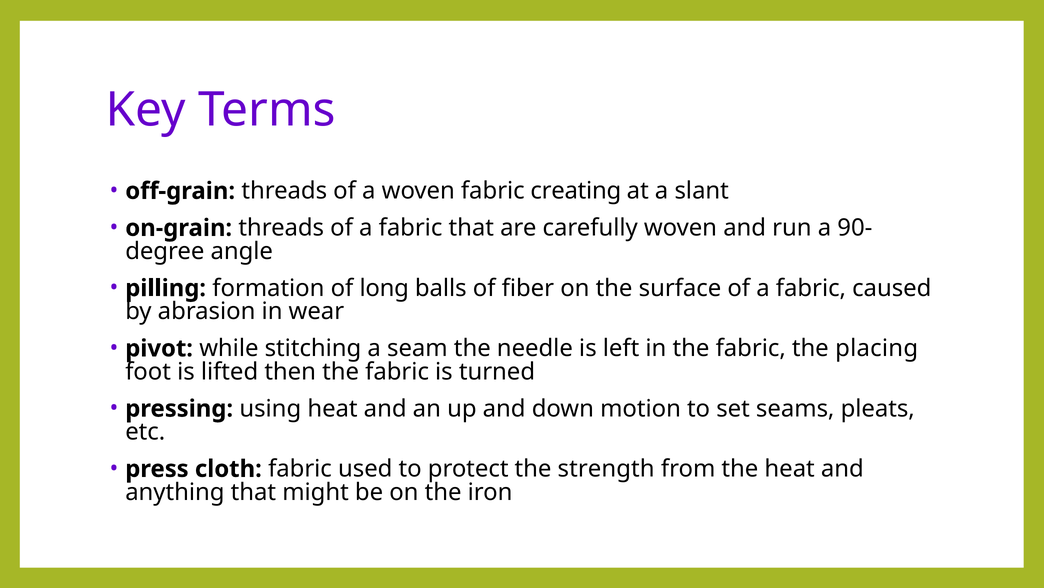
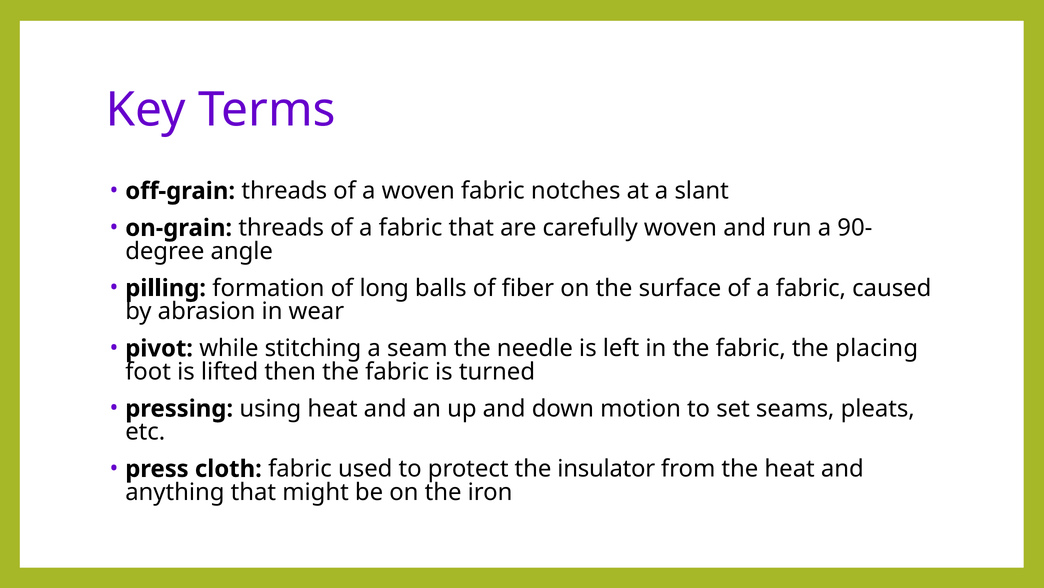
creating: creating -> notches
strength: strength -> insulator
